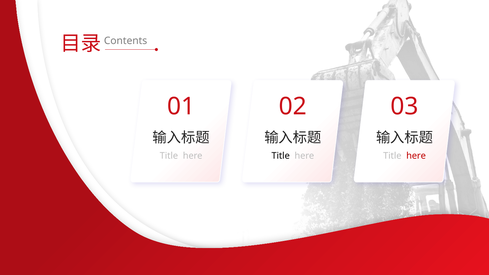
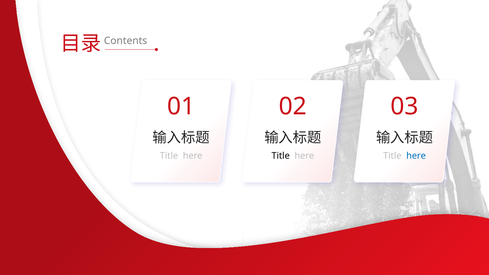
here at (416, 156) colour: red -> blue
